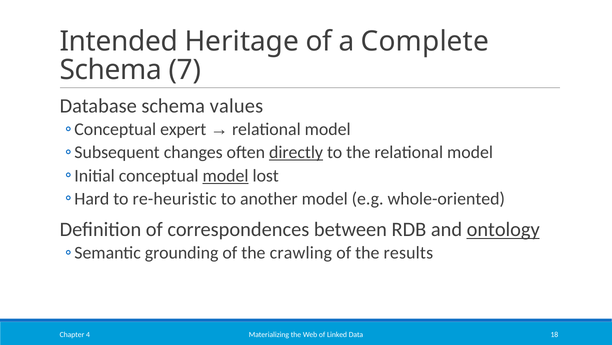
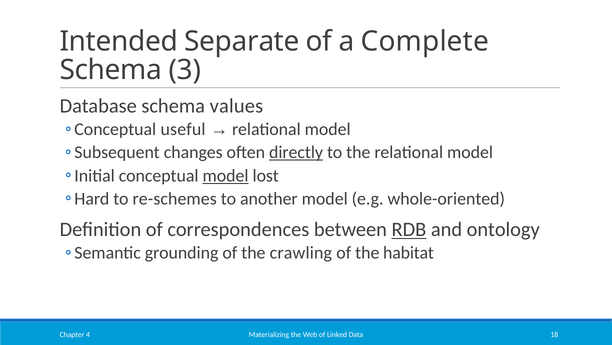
Heritage: Heritage -> Separate
7: 7 -> 3
expert: expert -> useful
re-heuristic: re-heuristic -> re-schemes
RDB underline: none -> present
ontology underline: present -> none
results: results -> habitat
